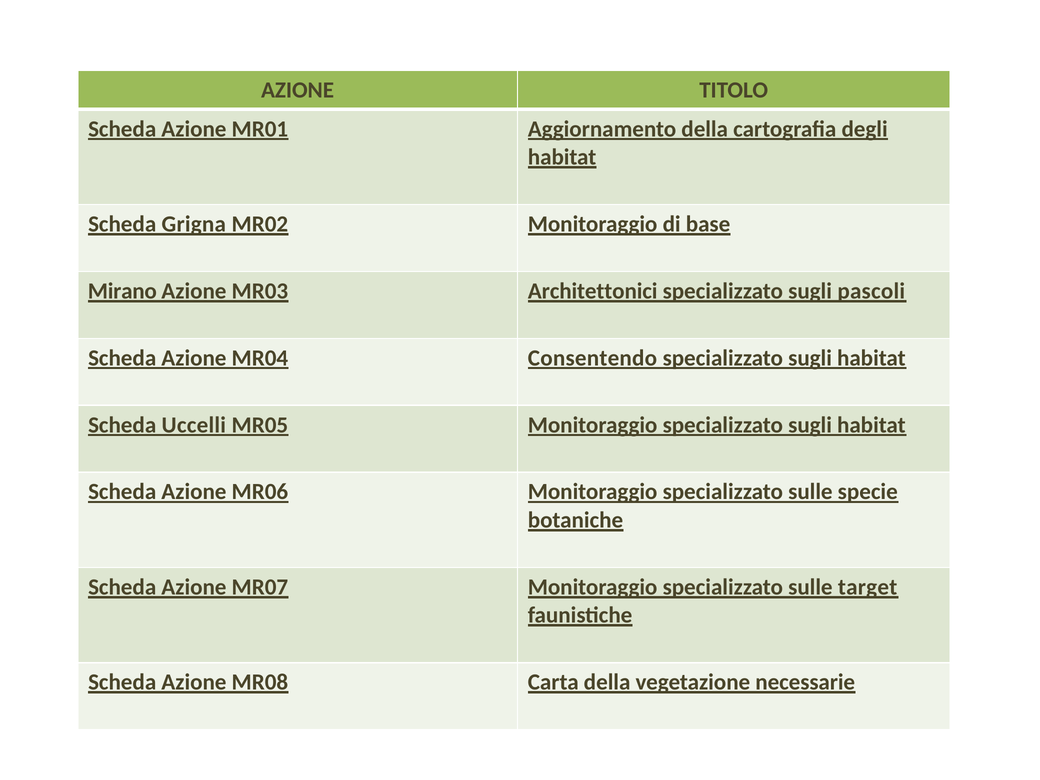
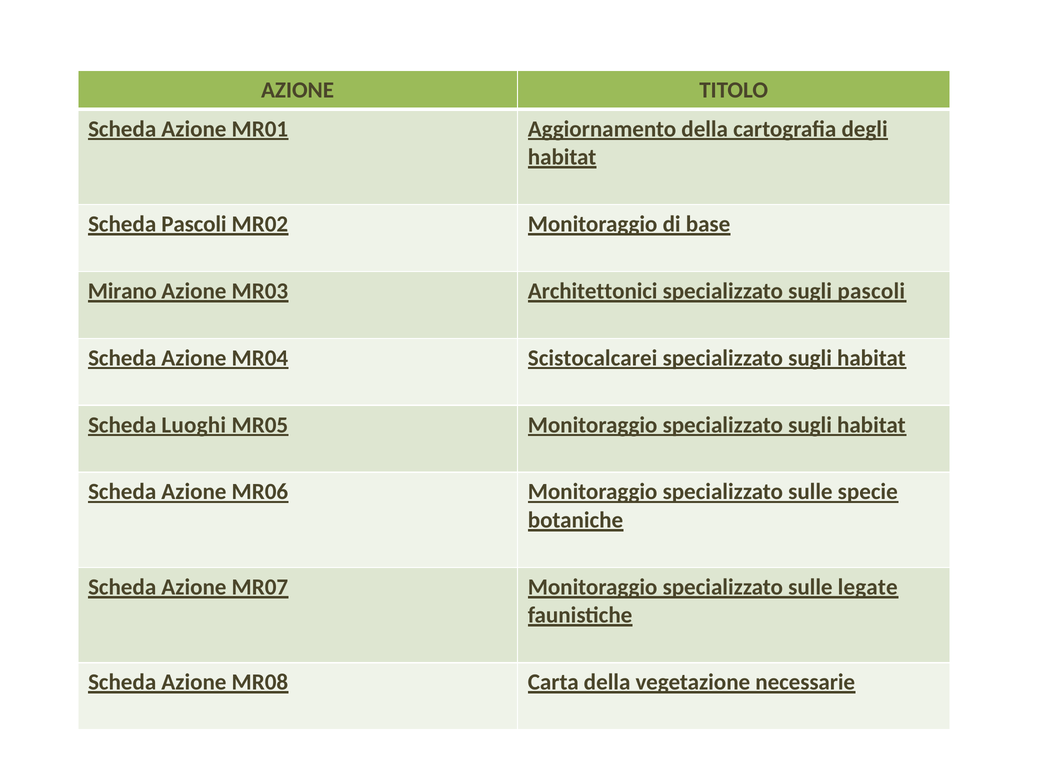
Scheda Grigna: Grigna -> Pascoli
Consentendo: Consentendo -> Scistocalcarei
Uccelli: Uccelli -> Luoghi
target: target -> legate
